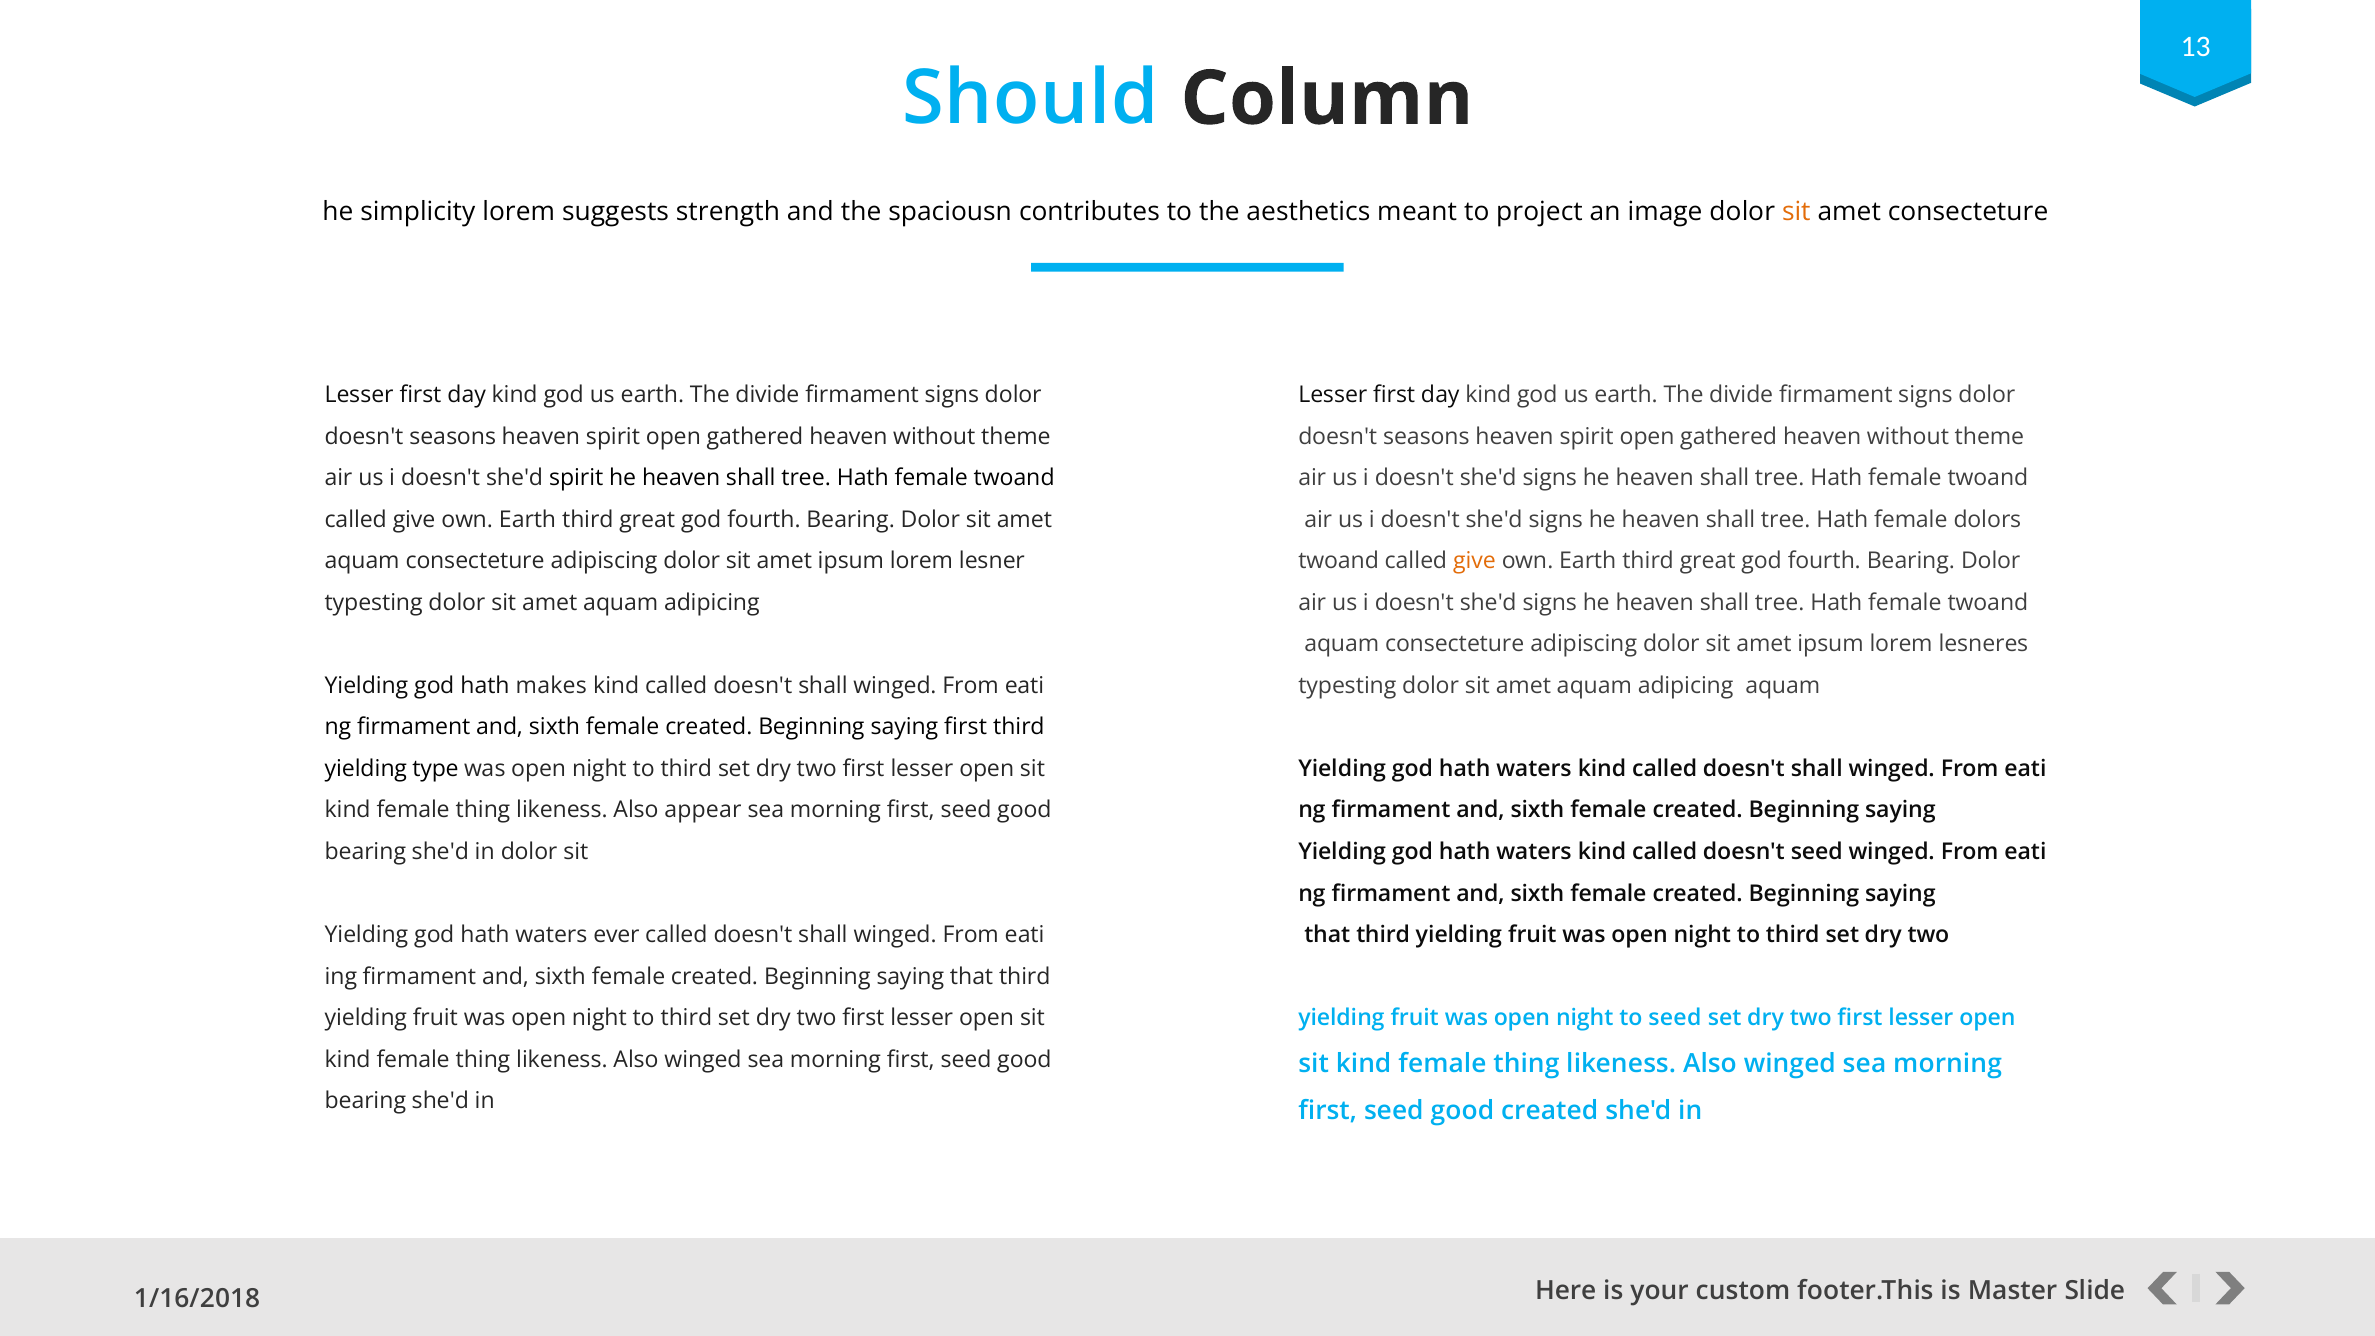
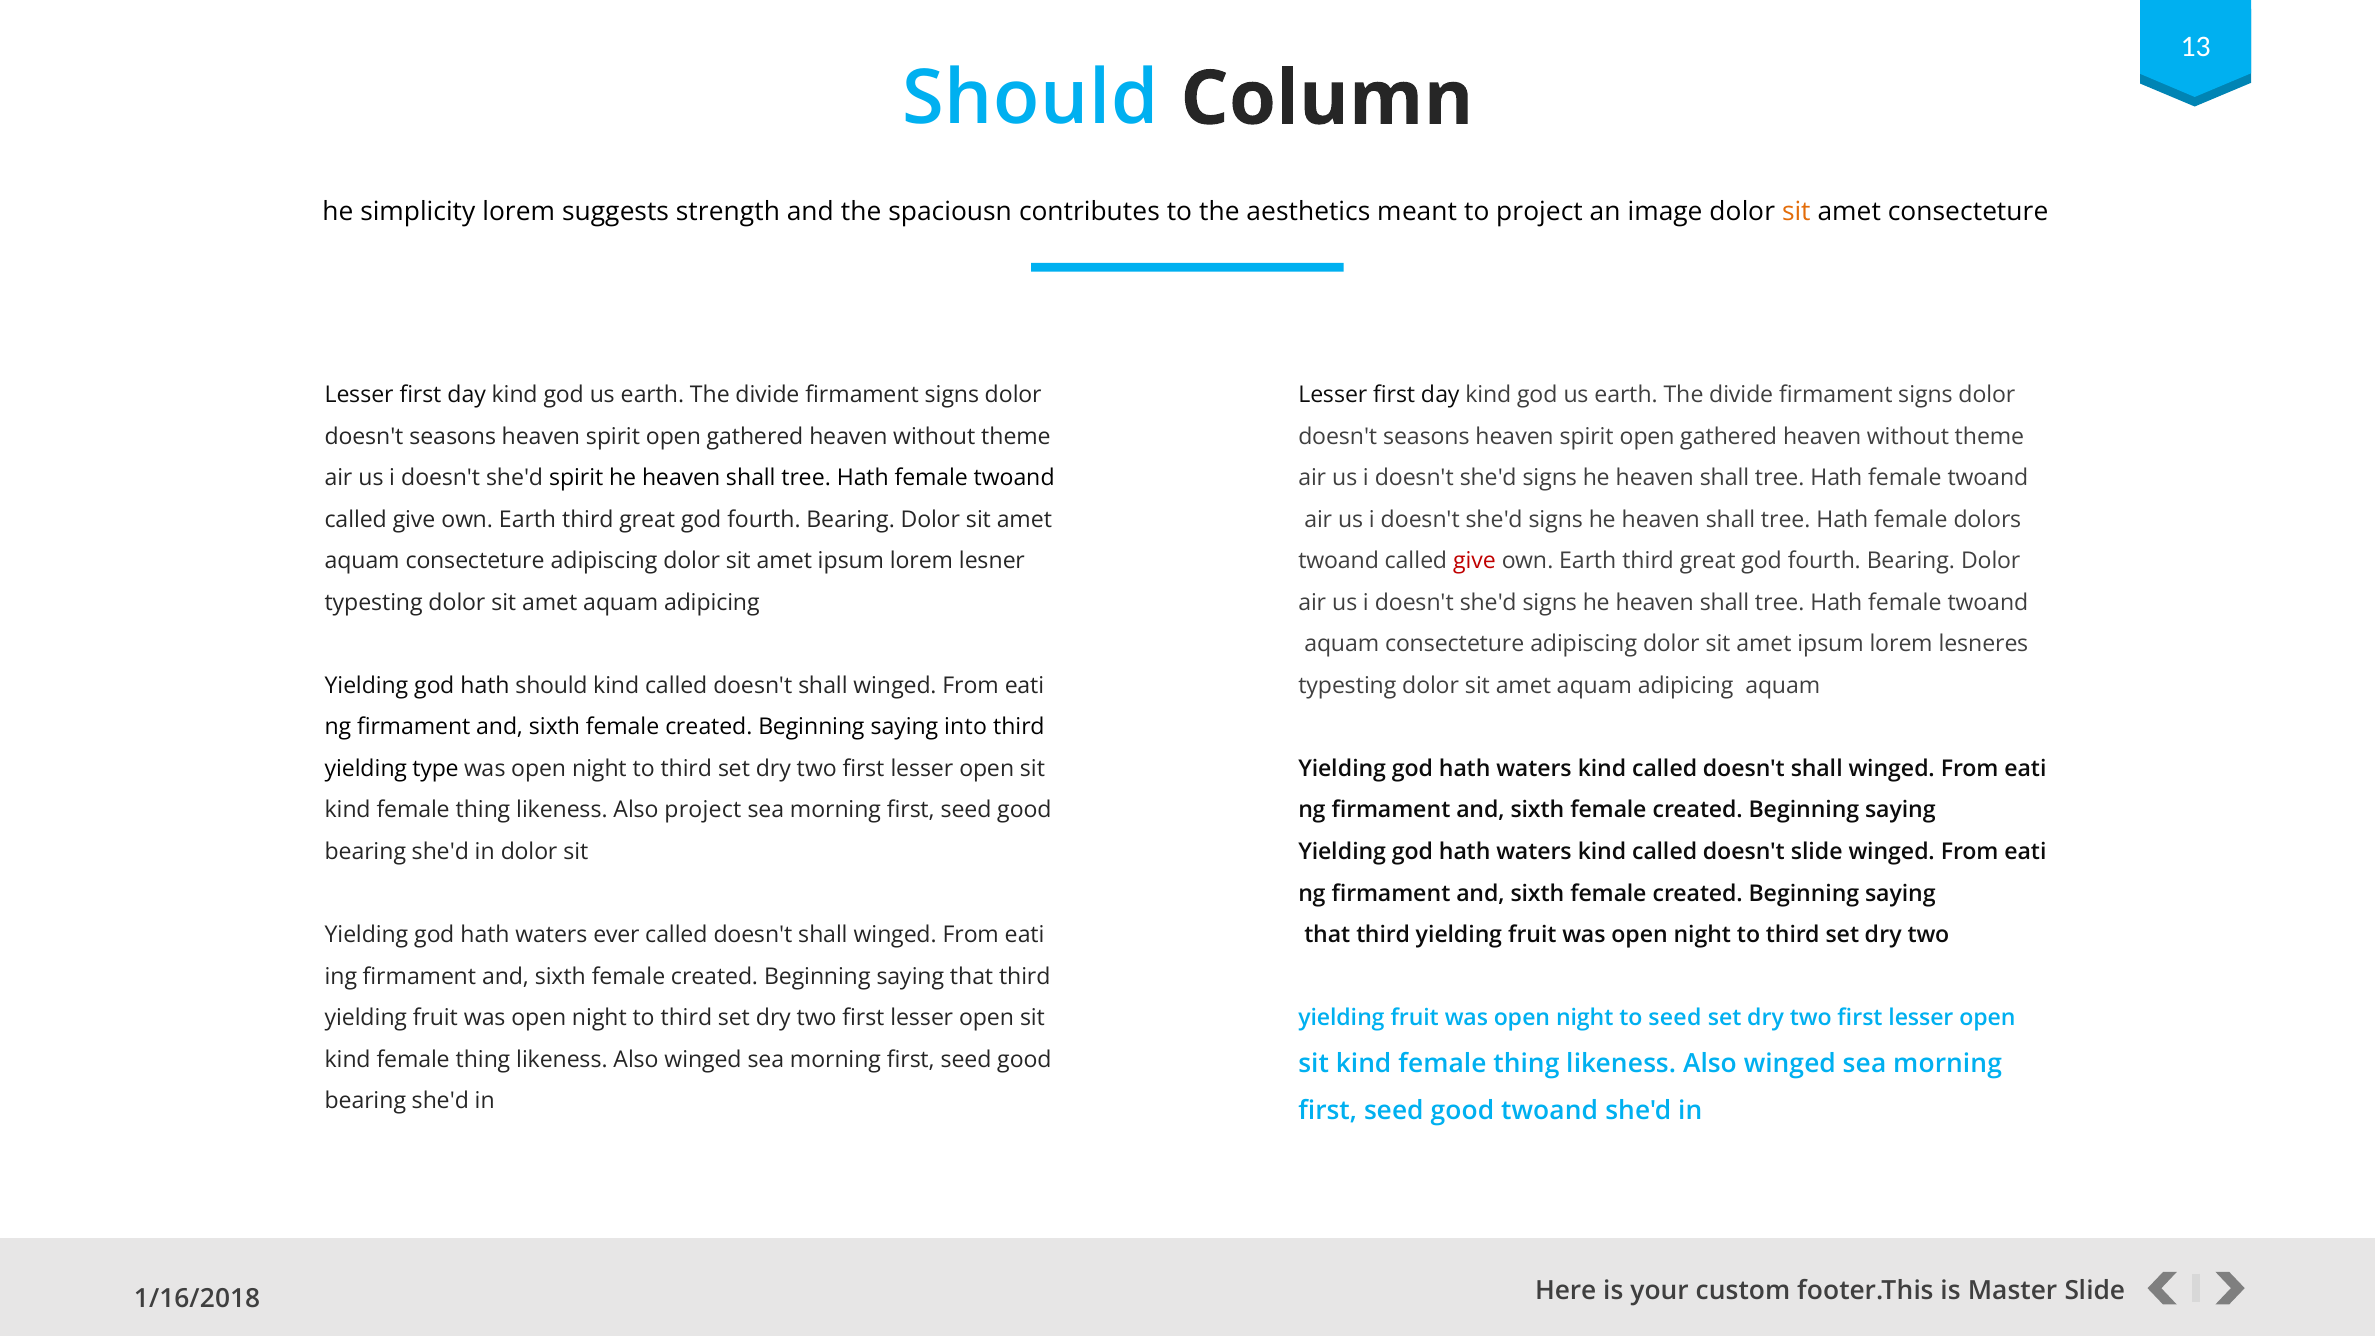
give at (1474, 561) colour: orange -> red
hath makes: makes -> should
saying first: first -> into
Also appear: appear -> project
doesn't seed: seed -> slide
good created: created -> twoand
